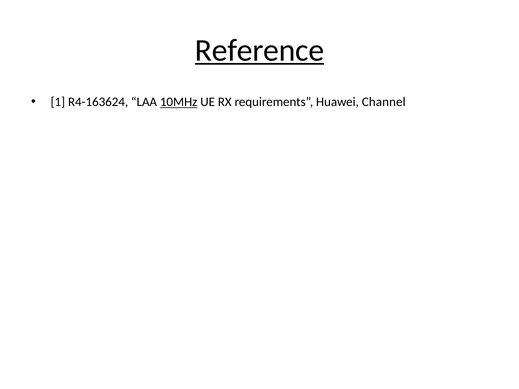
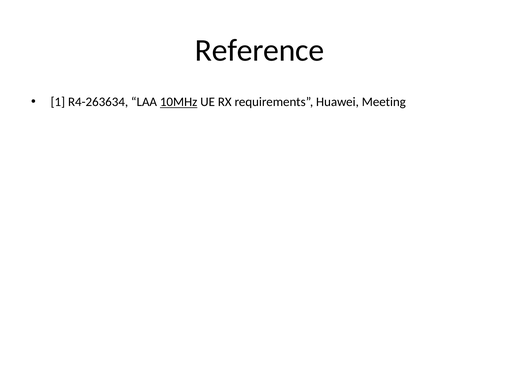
Reference underline: present -> none
R4-163624: R4-163624 -> R4-263634
Channel: Channel -> Meeting
